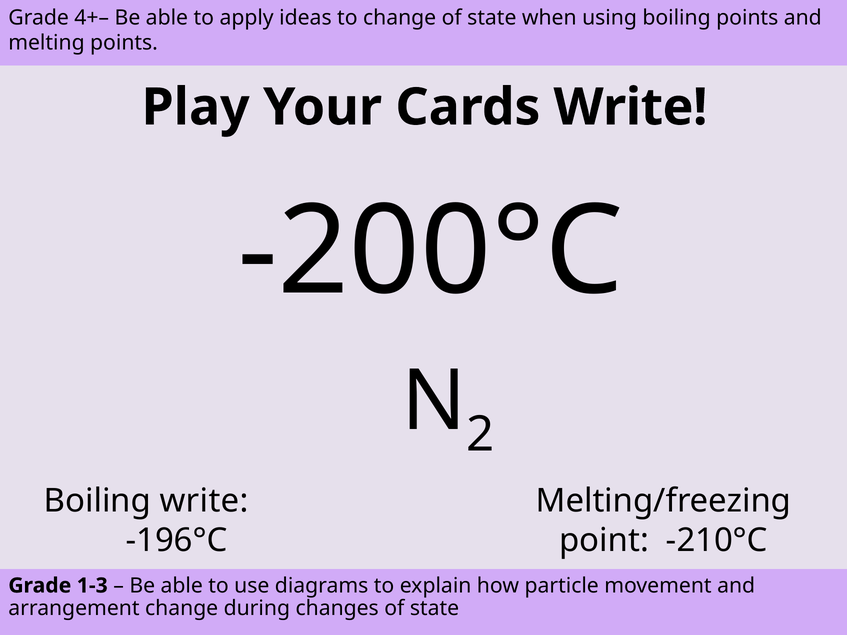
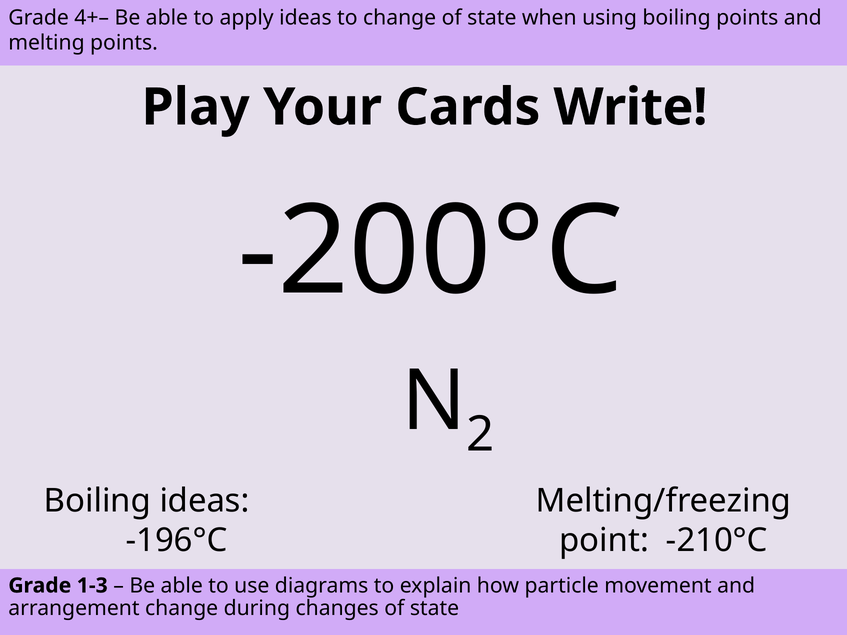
Boiling write: write -> ideas
